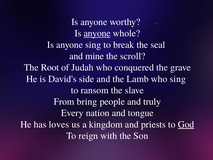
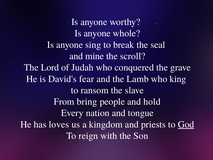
anyone at (97, 33) underline: present -> none
Root: Root -> Lord
side: side -> fear
who sing: sing -> king
truly: truly -> hold
